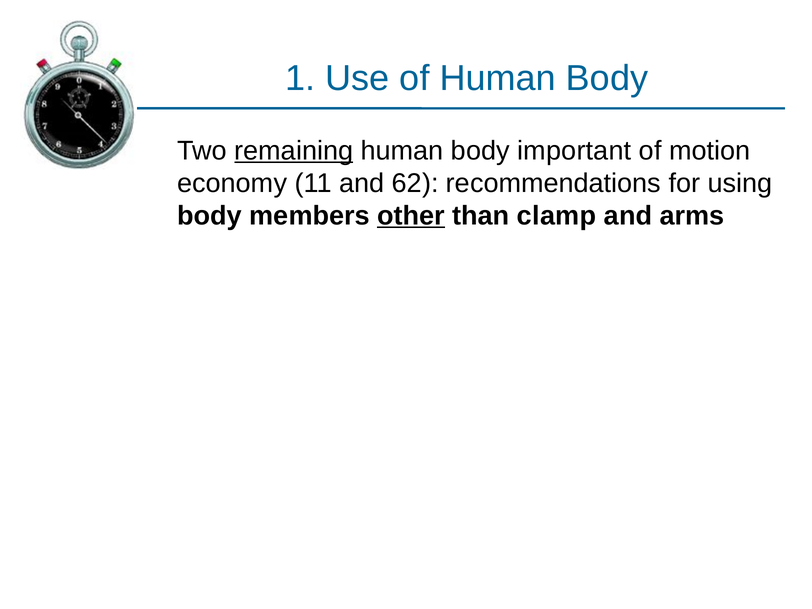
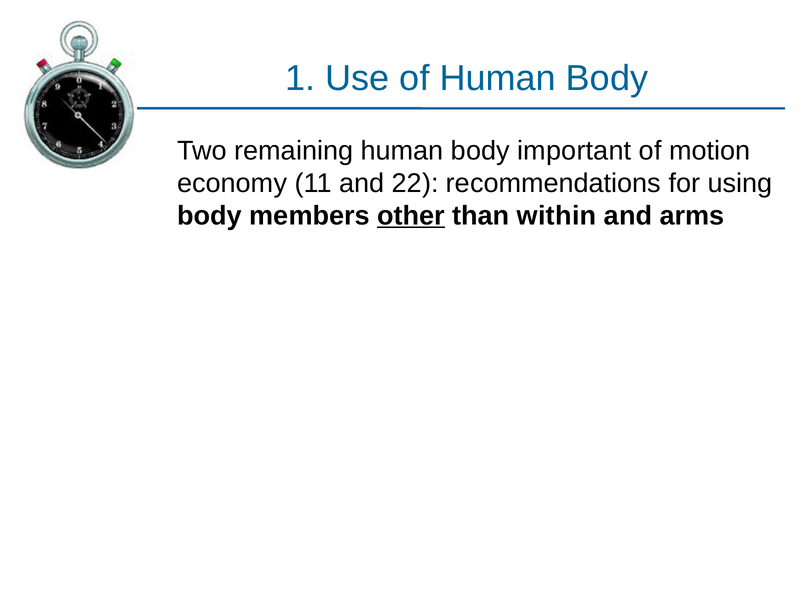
remaining underline: present -> none
62: 62 -> 22
clamp: clamp -> within
